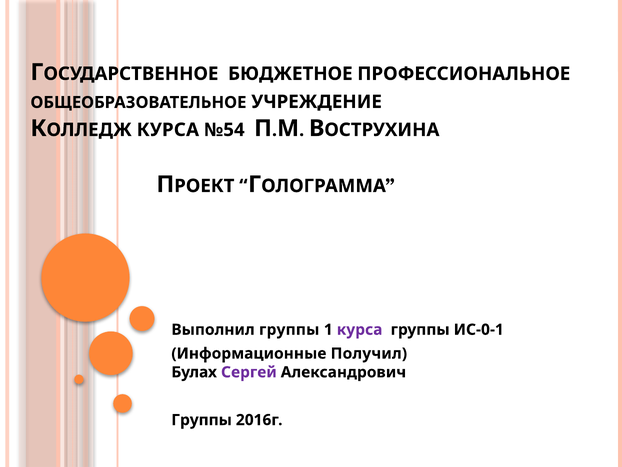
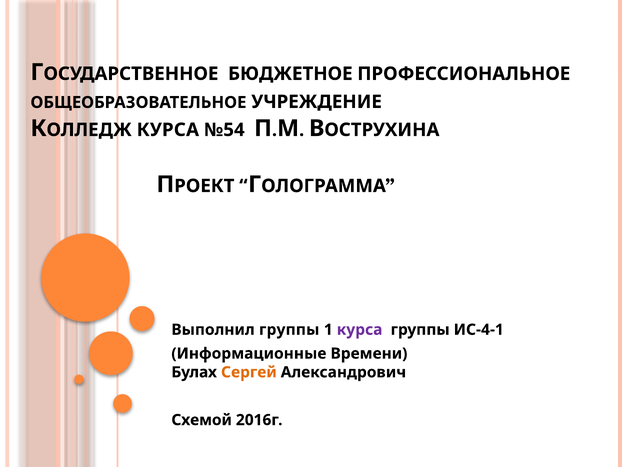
ИС-0-1: ИС-0-1 -> ИС-4-1
Получил: Получил -> Времени
Сергей colour: purple -> orange
Группы at (202, 420): Группы -> Схемой
